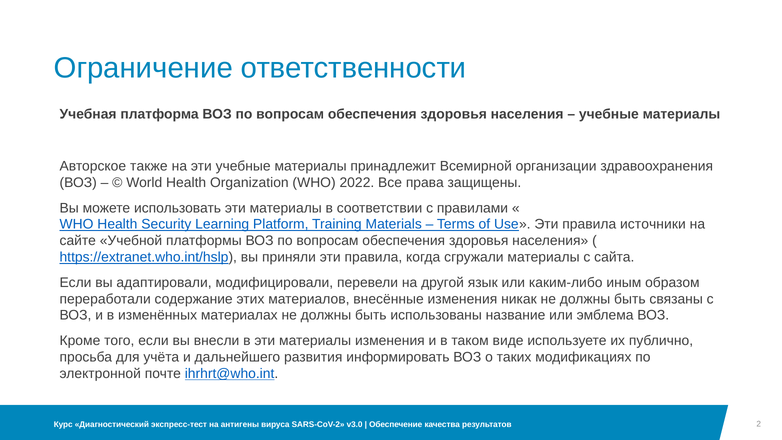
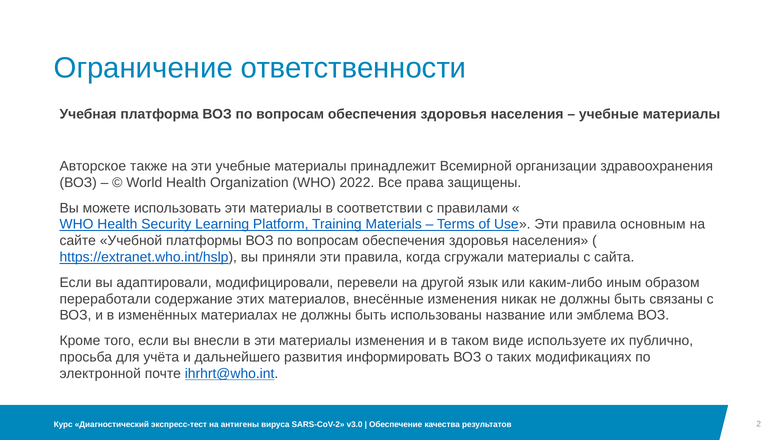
источники: источники -> основным
